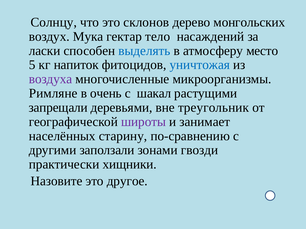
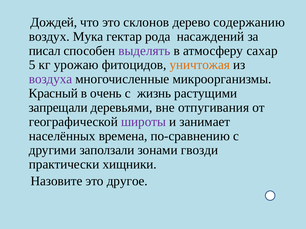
Солнцу: Солнцу -> Дождей
монгольских: монгольских -> содержанию
тело: тело -> рода
ласки: ласки -> писал
выделять colour: blue -> purple
место: место -> сахар
напиток: напиток -> урожаю
уничтожая colour: blue -> orange
Римляне: Римляне -> Красный
шакал: шакал -> жизнь
треугольник: треугольник -> отпугивания
старину: старину -> времена
